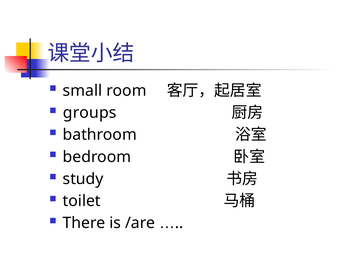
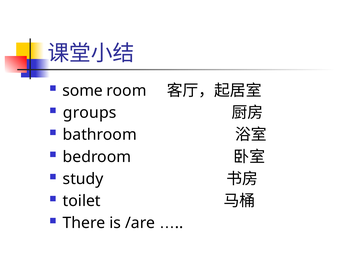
small: small -> some
